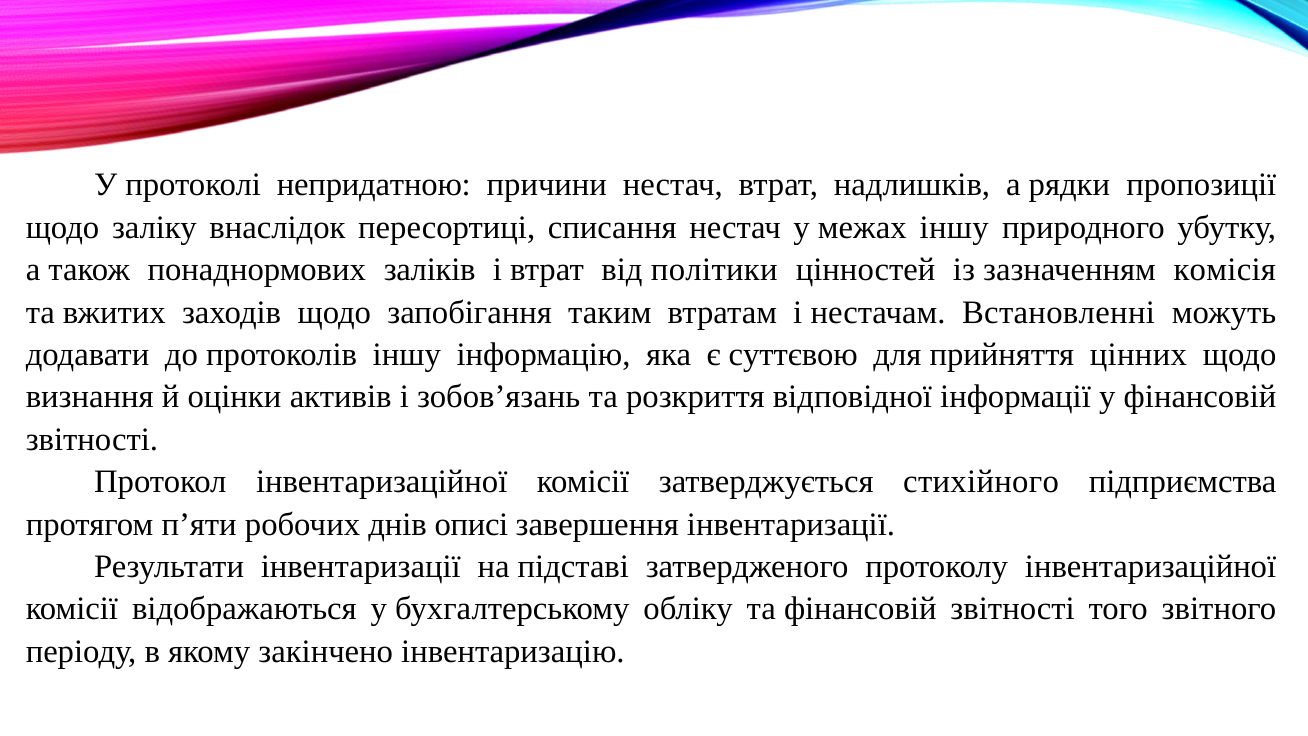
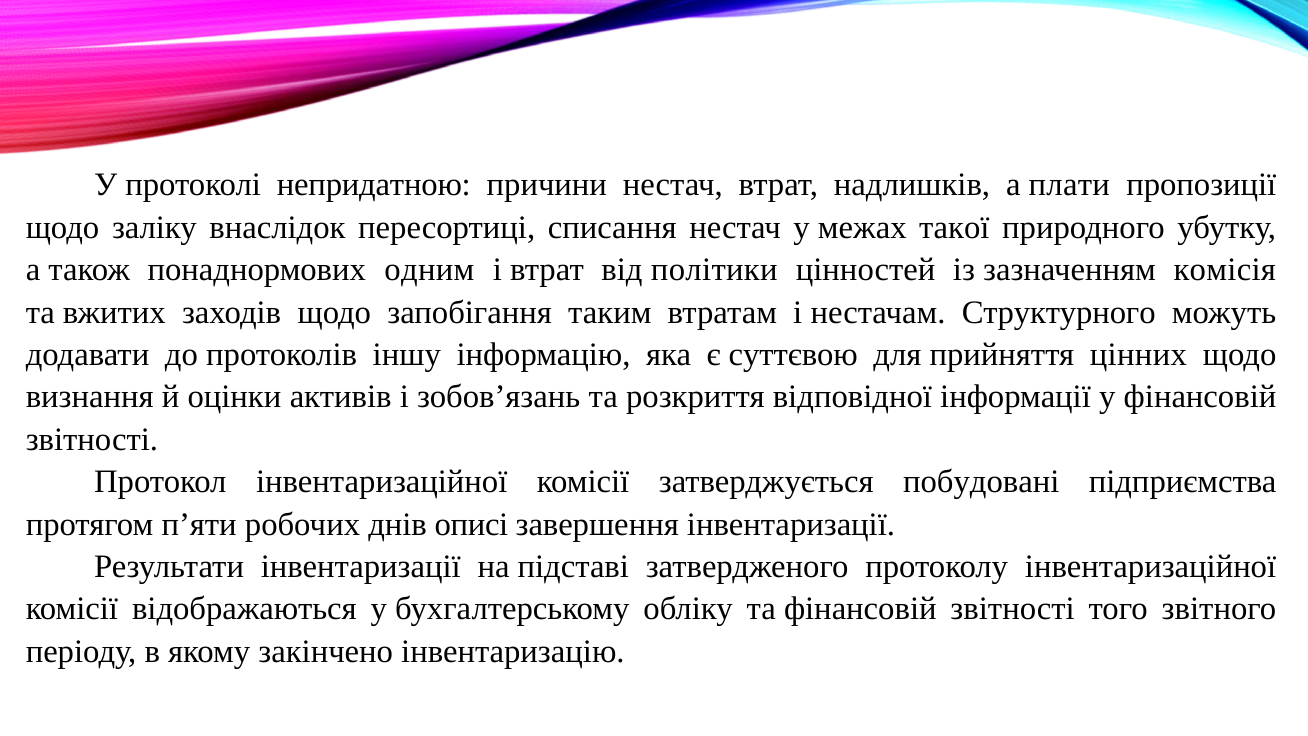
рядки: рядки -> плати
межах іншу: іншу -> такої
заліків: заліків -> одним
Встановленні: Встановленні -> Структурного
стихійного: стихійного -> побудовані
